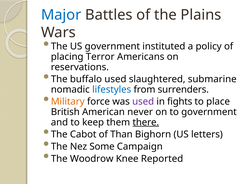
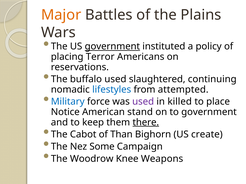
Major colour: blue -> orange
government at (112, 47) underline: none -> present
submarine: submarine -> continuing
surrenders: surrenders -> attempted
Military colour: orange -> blue
fights: fights -> killed
British: British -> Notice
never: never -> stand
letters: letters -> create
Reported: Reported -> Weapons
